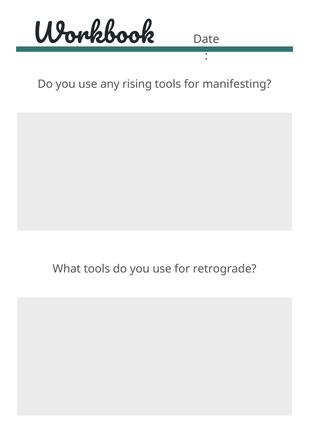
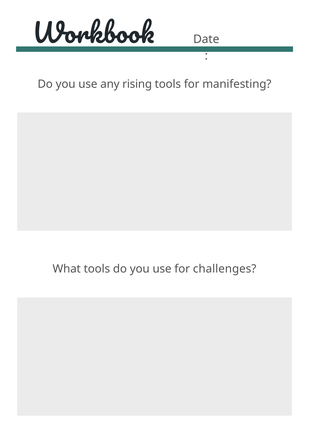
retrograde: retrograde -> challenges
